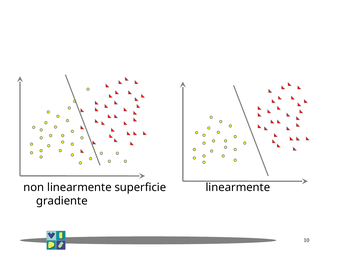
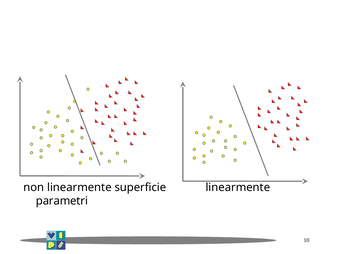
gradiente: gradiente -> parametri
